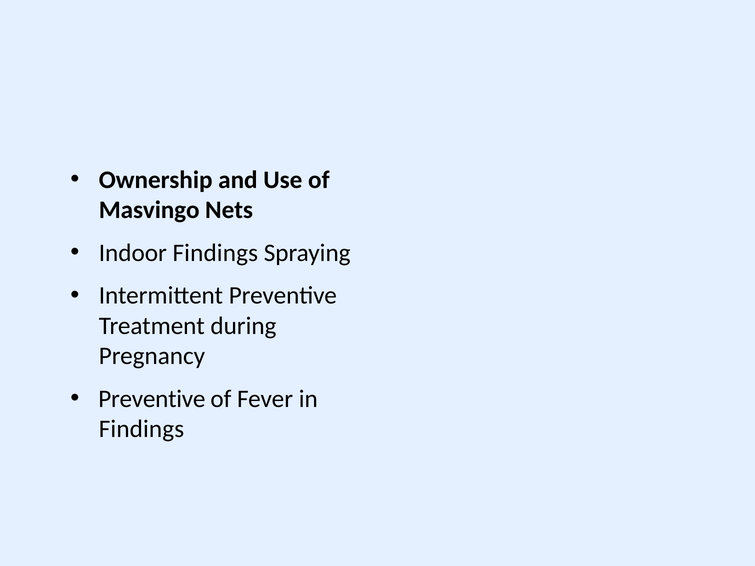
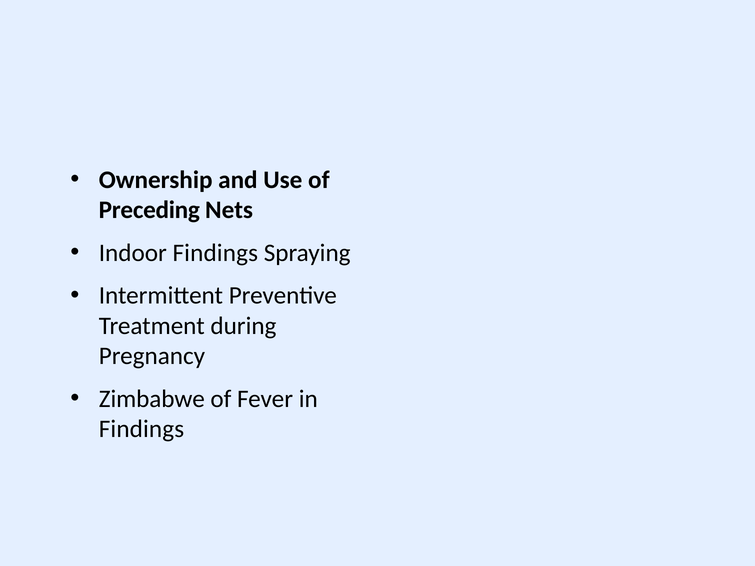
Masvingo: Masvingo -> Preceding
Preventive at (152, 399): Preventive -> Zimbabwe
